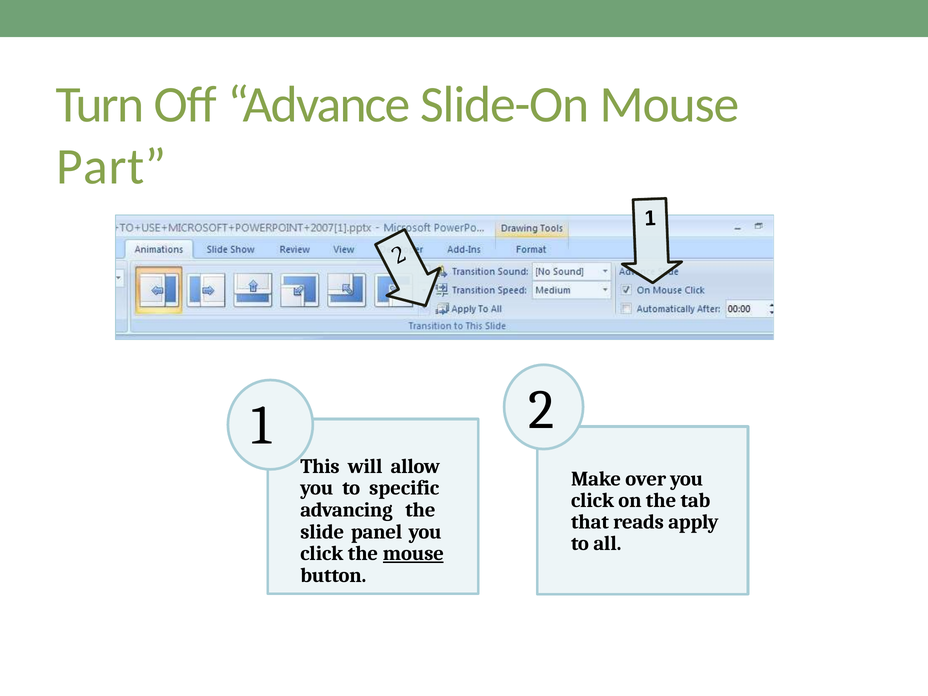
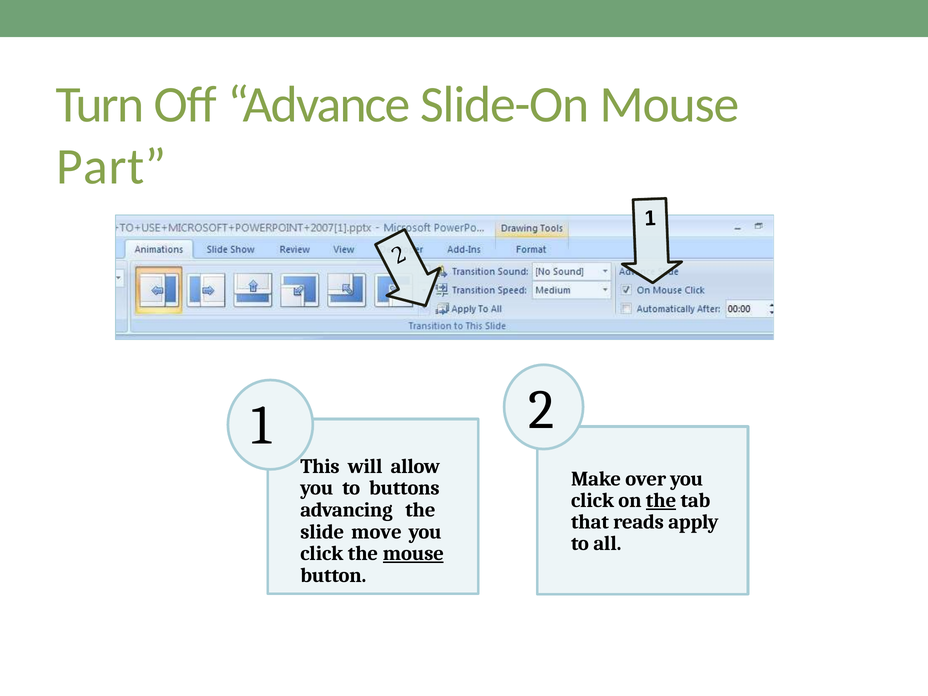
specific: specific -> buttons
the at (661, 500) underline: none -> present
panel: panel -> move
